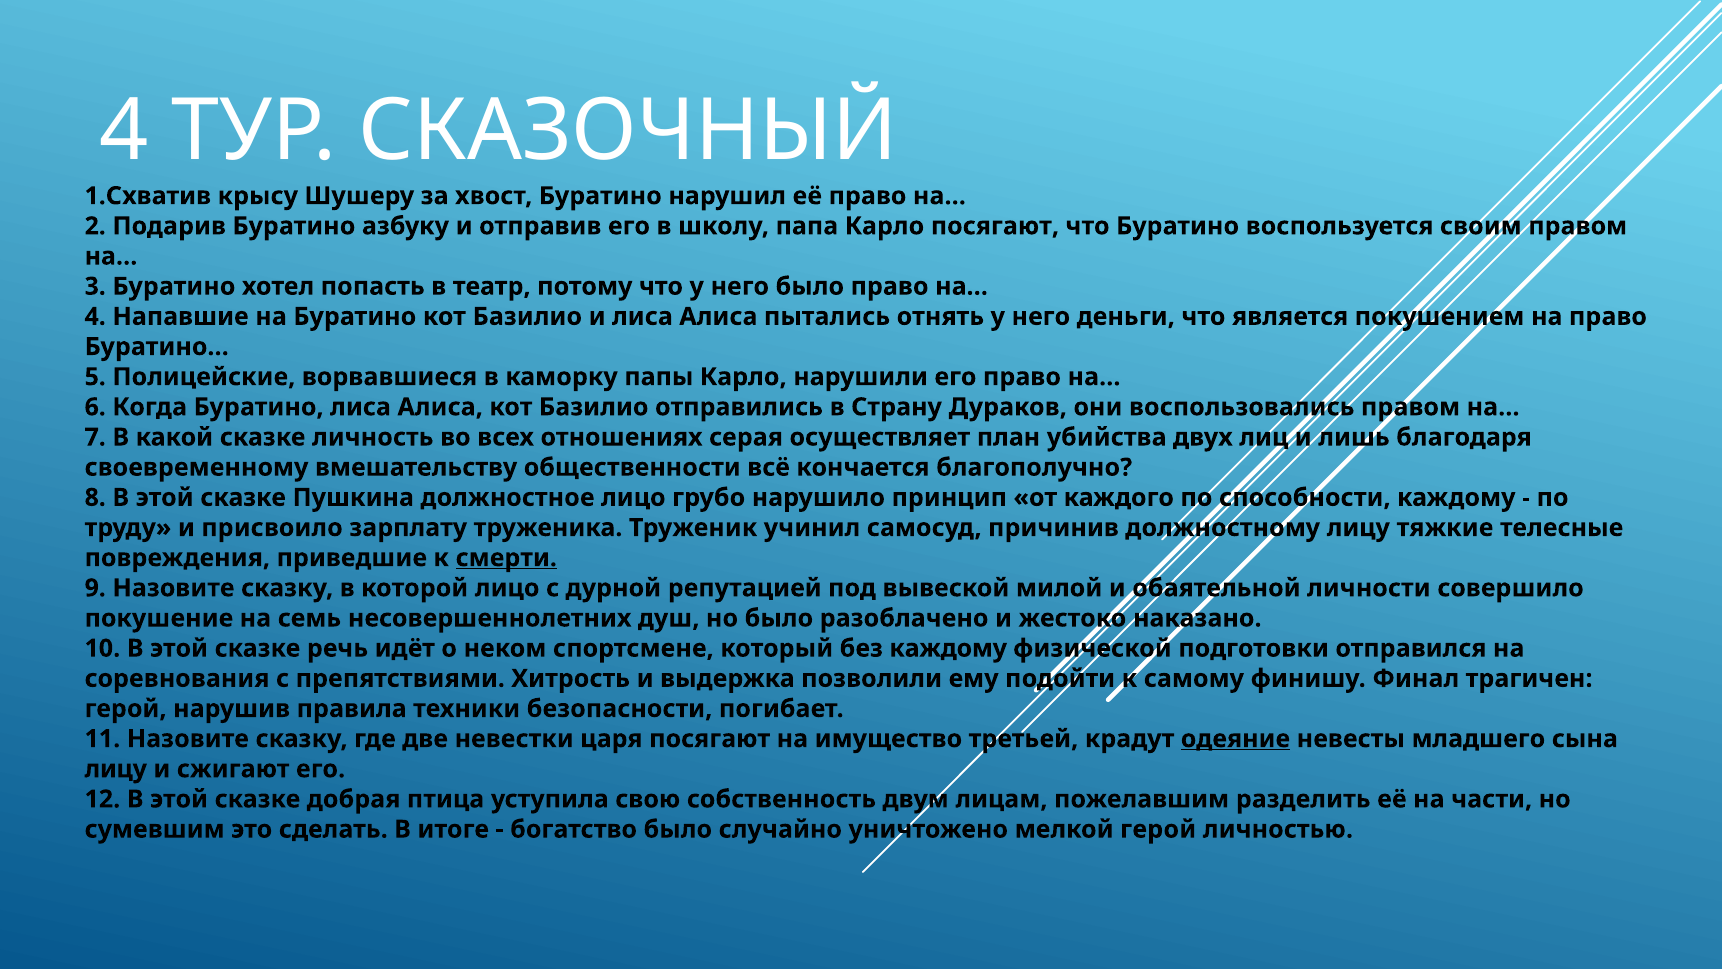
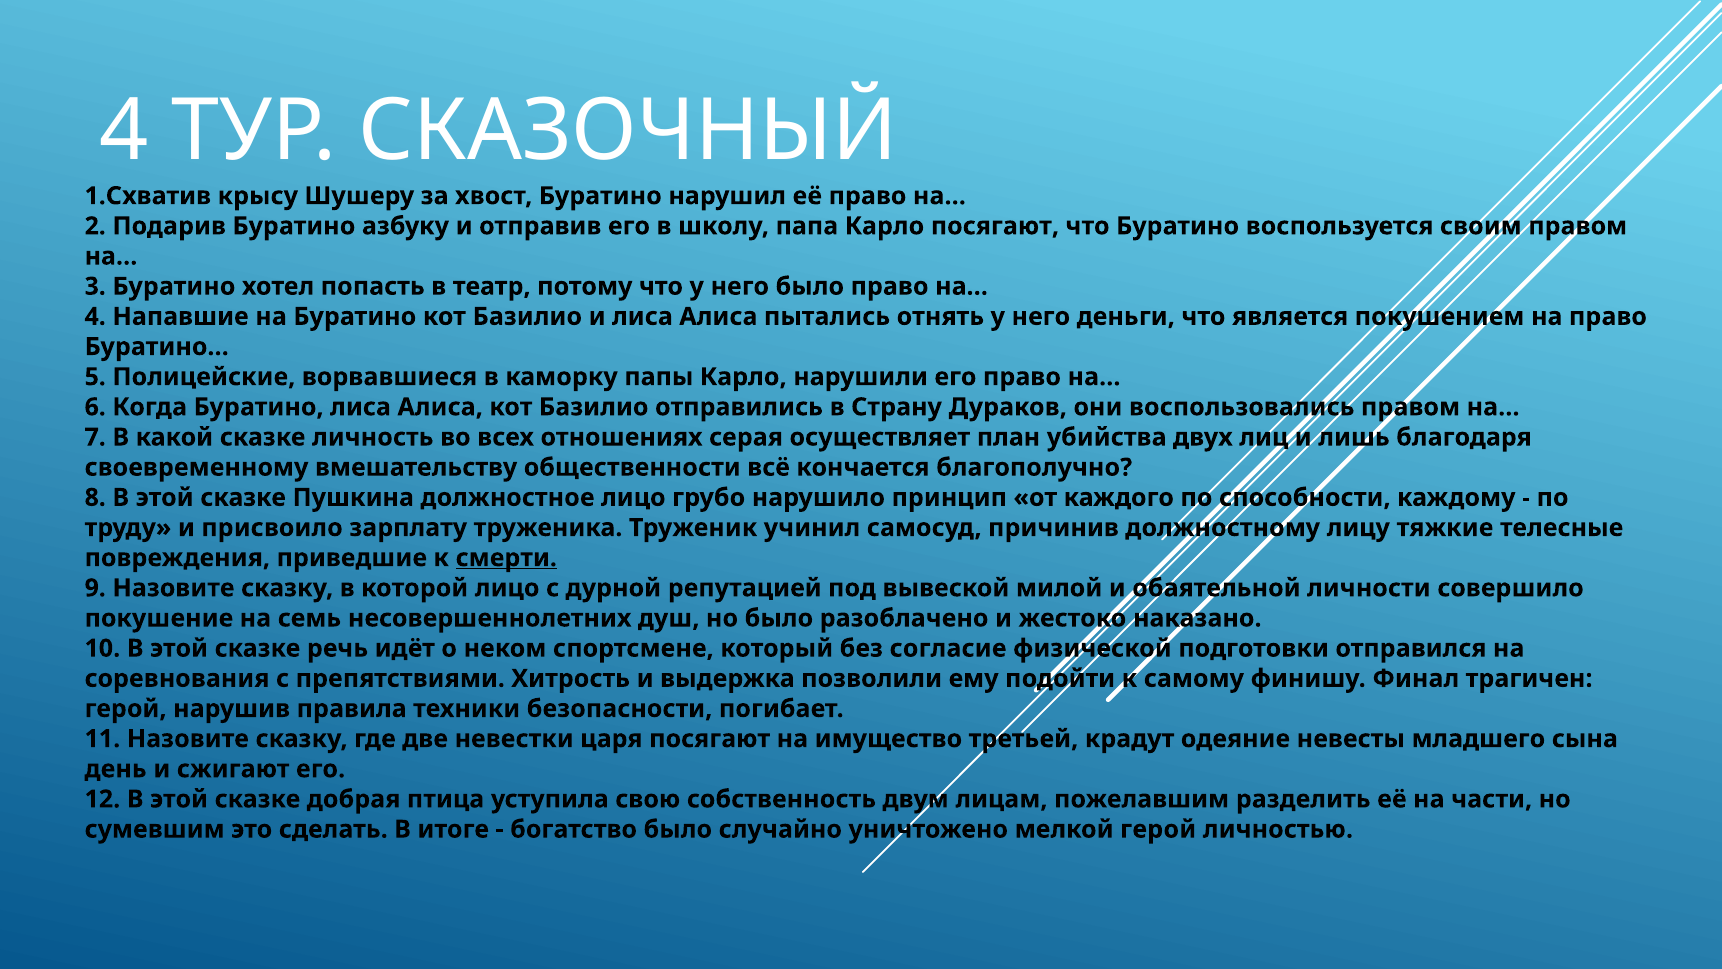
без каждому: каждому -> согласие
одеяние underline: present -> none
лицу at (116, 769): лицу -> день
